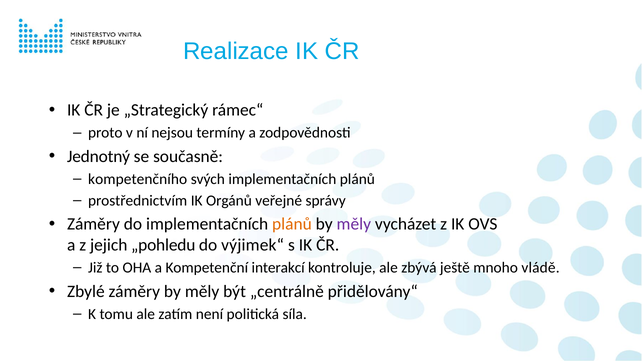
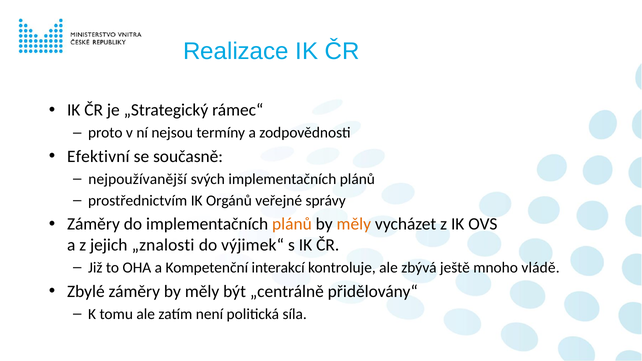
Jednotný: Jednotný -> Efektivní
kompetenčního: kompetenčního -> nejpoužívanější
měly at (354, 224) colour: purple -> orange
„pohledu: „pohledu -> „znalosti
